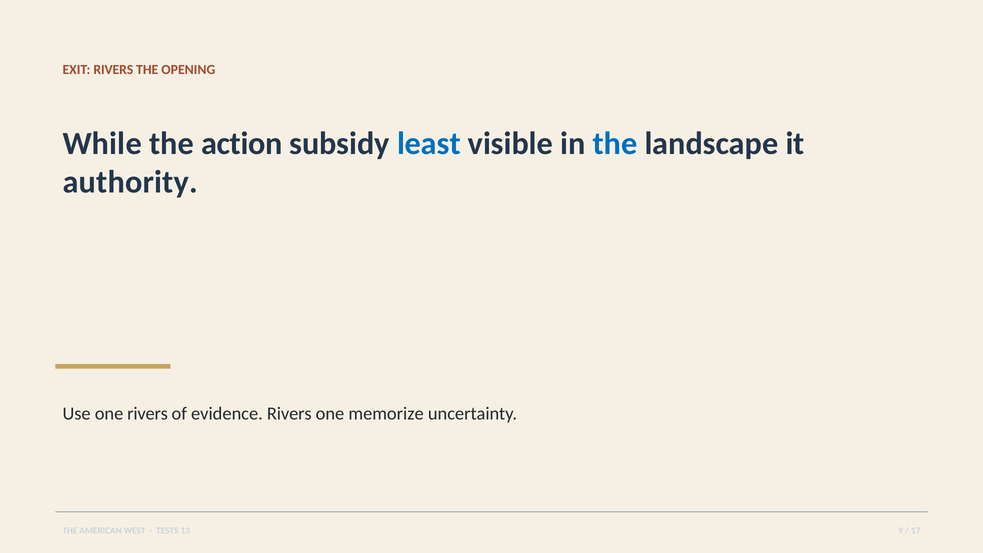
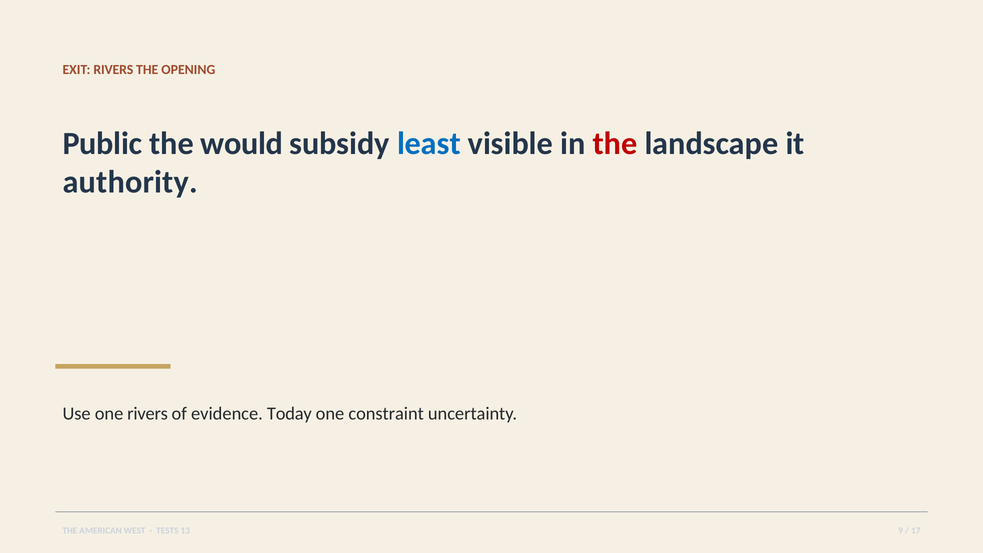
While: While -> Public
action: action -> would
the at (615, 143) colour: blue -> red
evidence Rivers: Rivers -> Today
memorize: memorize -> constraint
